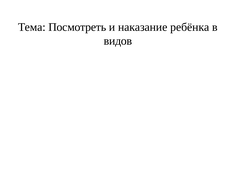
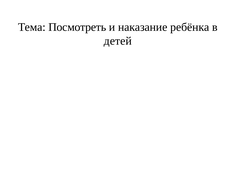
видов: видов -> детей
